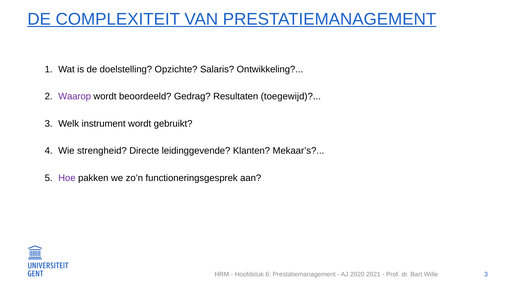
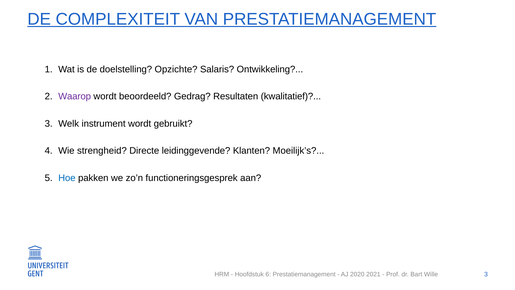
toegewijd: toegewijd -> kwalitatief
Mekaar’s: Mekaar’s -> Moeilijk’s
Hoe colour: purple -> blue
